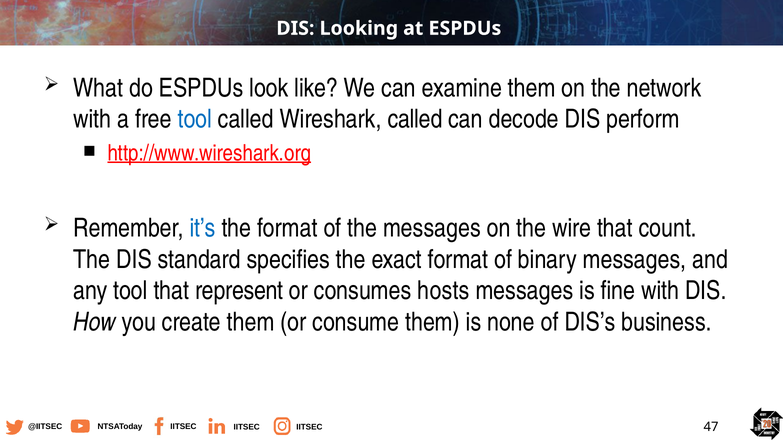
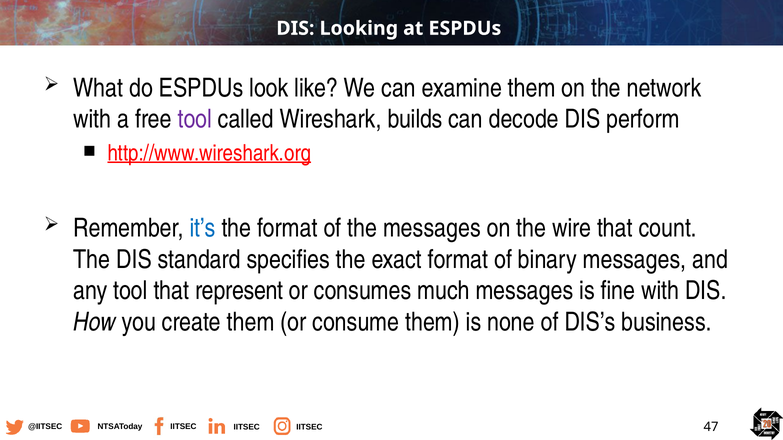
tool at (195, 119) colour: blue -> purple
Wireshark called: called -> builds
hosts: hosts -> much
